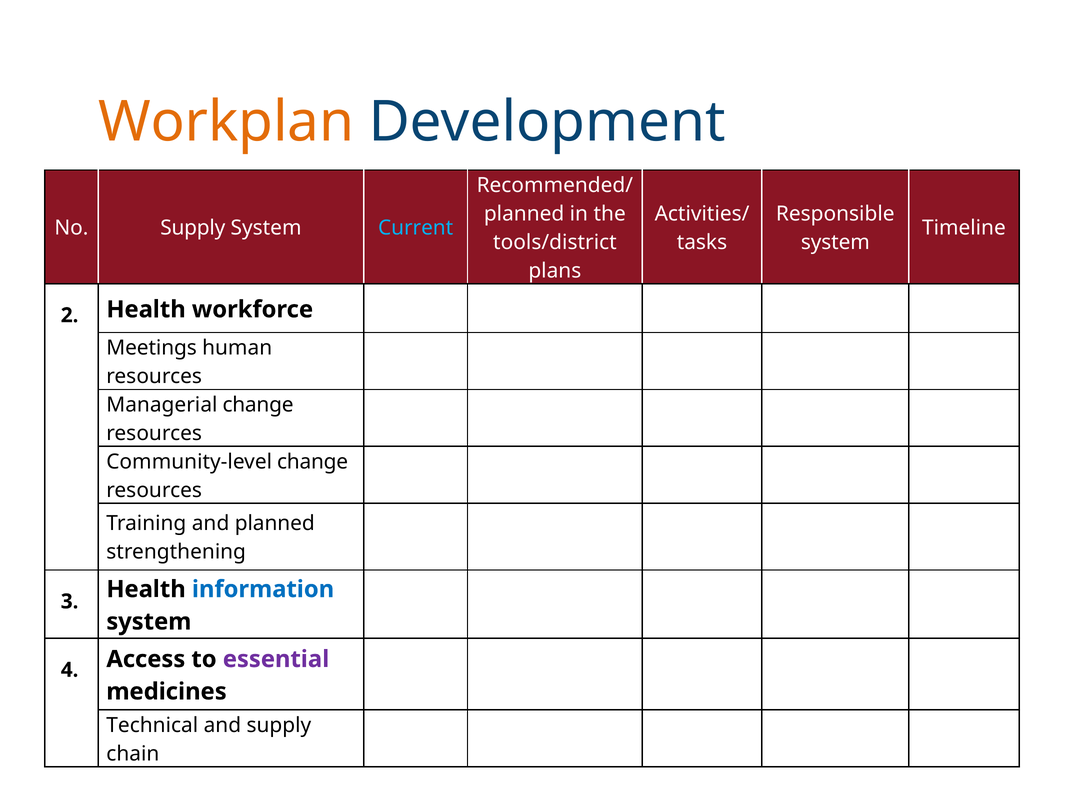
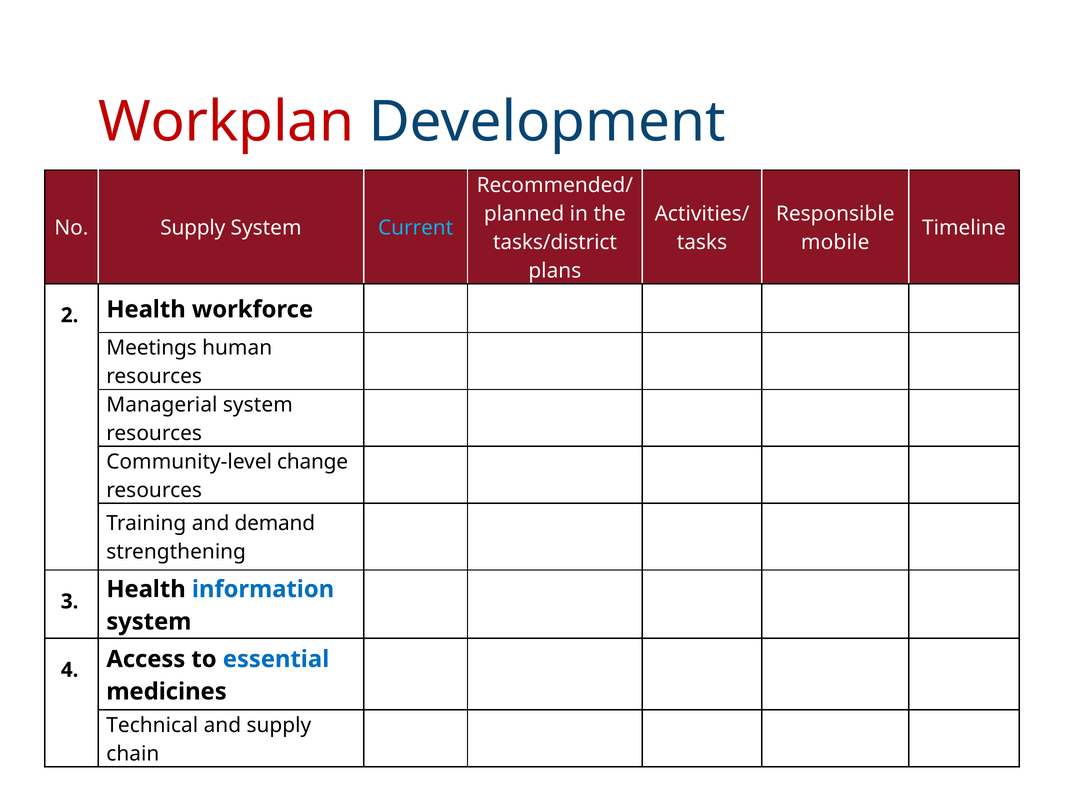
Workplan colour: orange -> red
tools/district: tools/district -> tasks/district
system at (835, 242): system -> mobile
Managerial change: change -> system
and planned: planned -> demand
essential colour: purple -> blue
